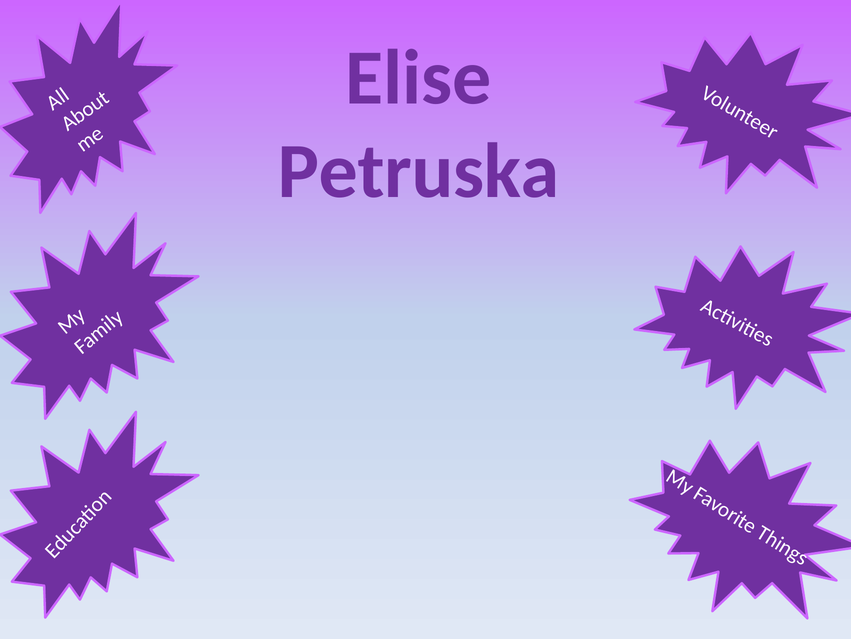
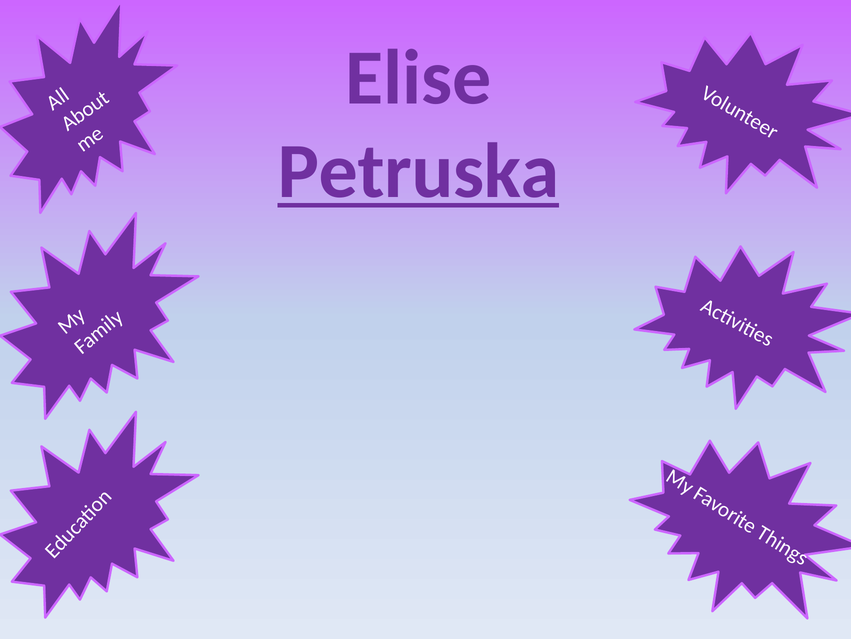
Petruska underline: none -> present
